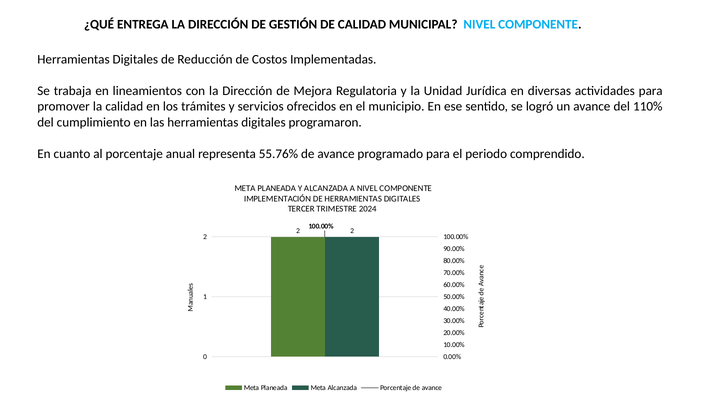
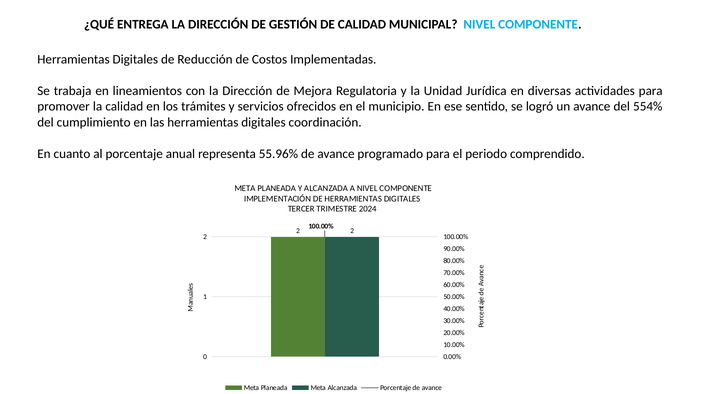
110%: 110% -> 554%
programaron: programaron -> coordinación
55.76%: 55.76% -> 55.96%
